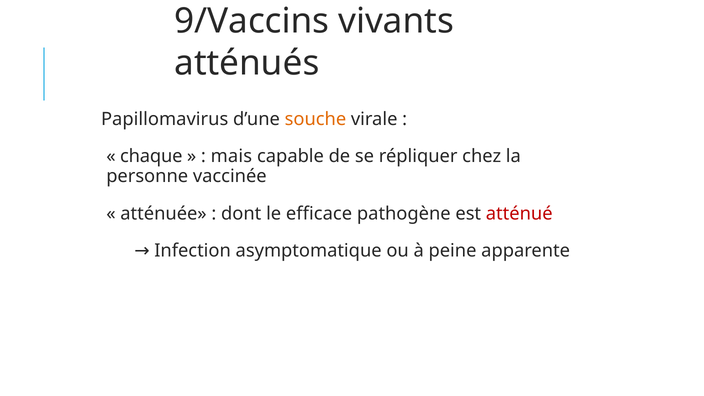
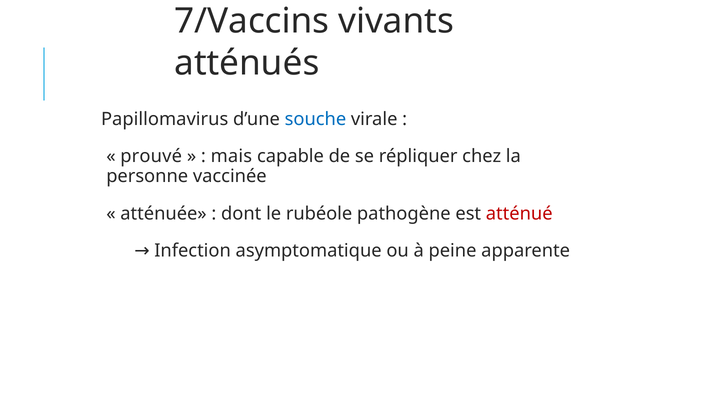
9/Vaccins: 9/Vaccins -> 7/Vaccins
souche colour: orange -> blue
chaque: chaque -> prouvé
efficace: efficace -> rubéole
